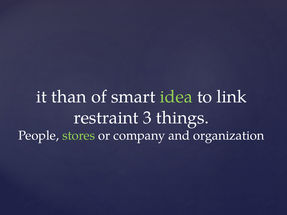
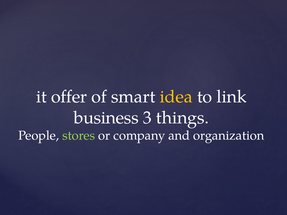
than: than -> offer
idea colour: light green -> yellow
restraint: restraint -> business
